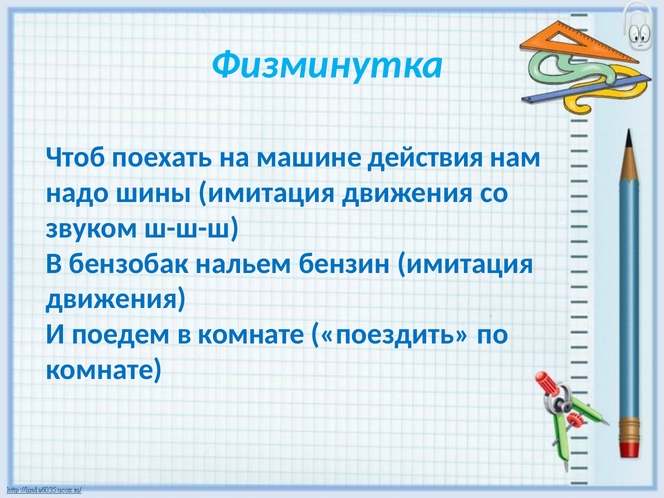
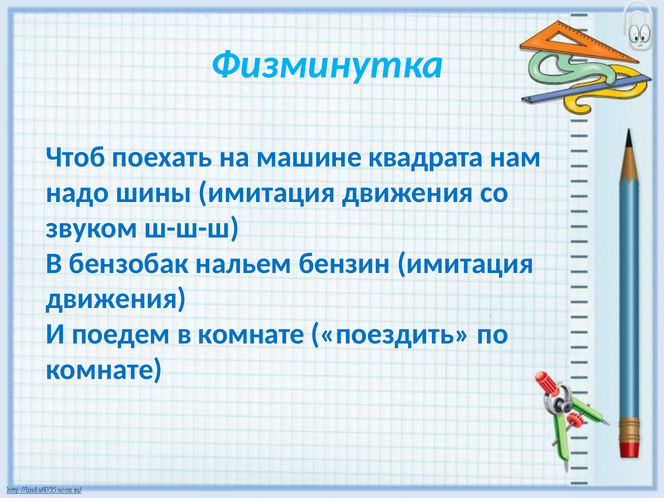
действия: действия -> квадрата
